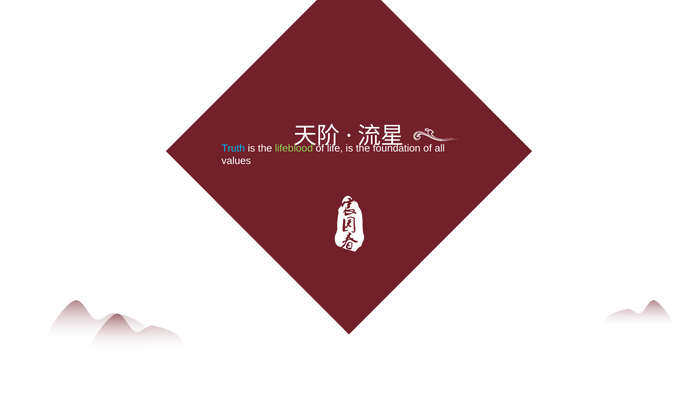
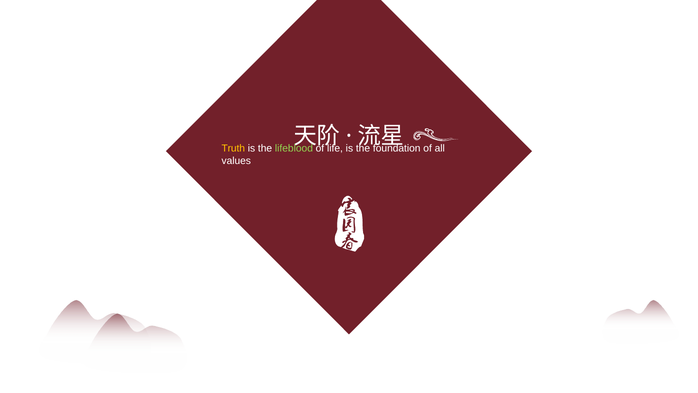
Truth colour: light blue -> yellow
